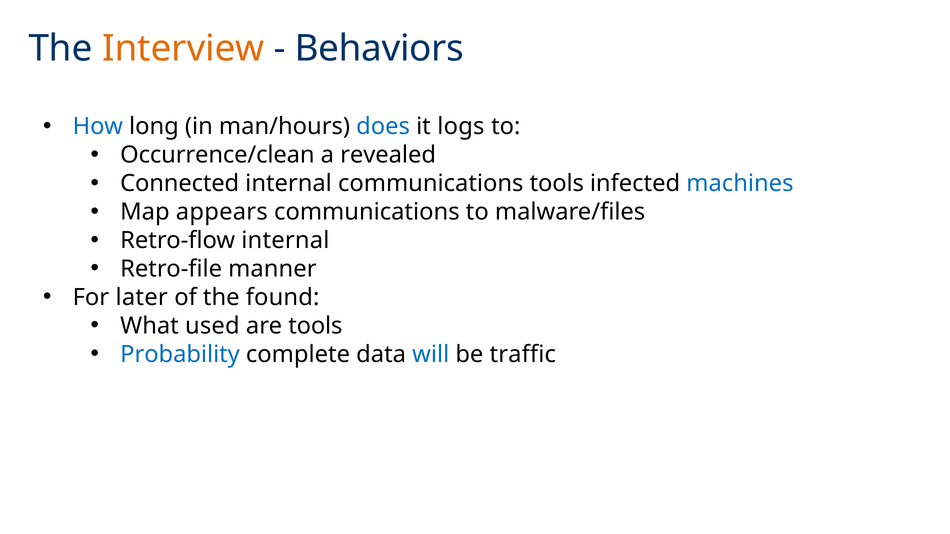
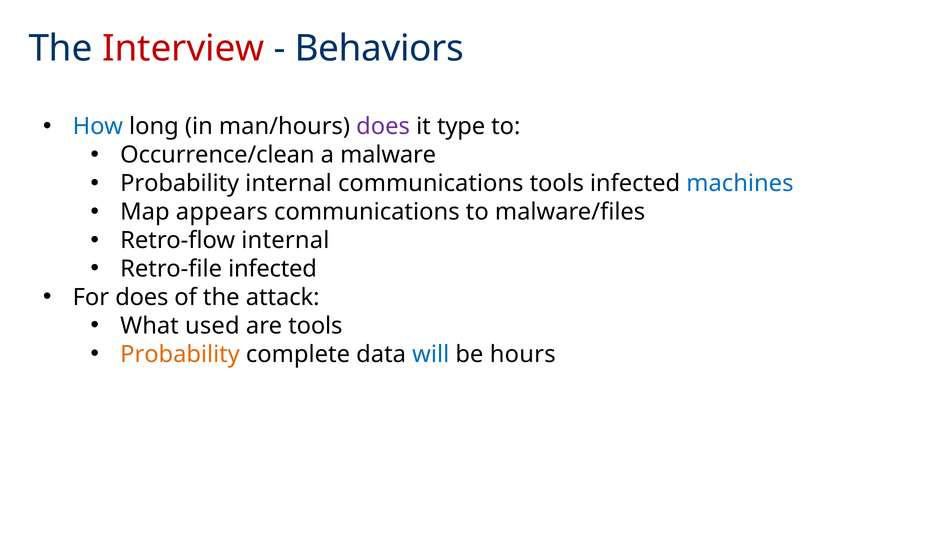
Interview colour: orange -> red
does at (383, 127) colour: blue -> purple
logs: logs -> type
revealed: revealed -> malware
Connected at (180, 184): Connected -> Probability
Retro-file manner: manner -> infected
For later: later -> does
found: found -> attack
Probability at (180, 355) colour: blue -> orange
traffic: traffic -> hours
